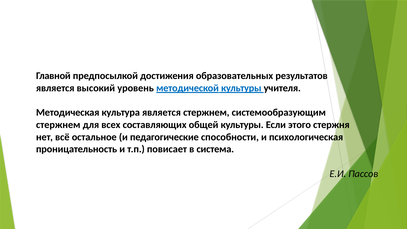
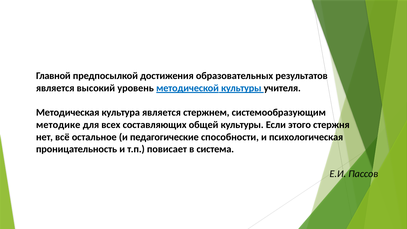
стержнем at (58, 125): стержнем -> методике
